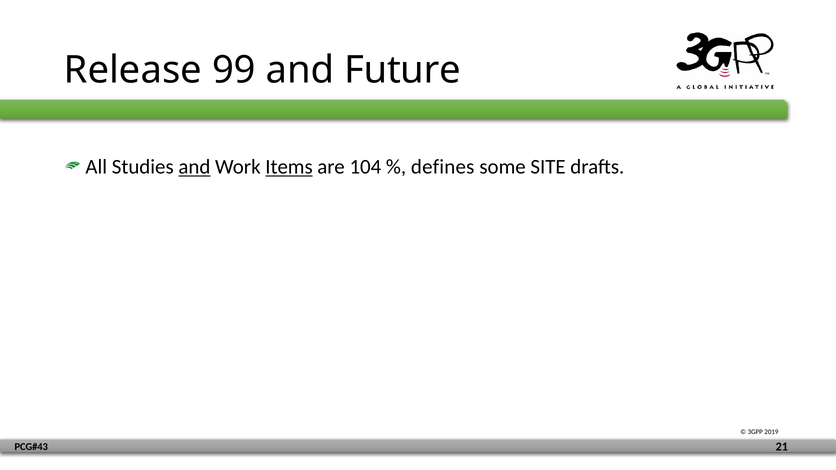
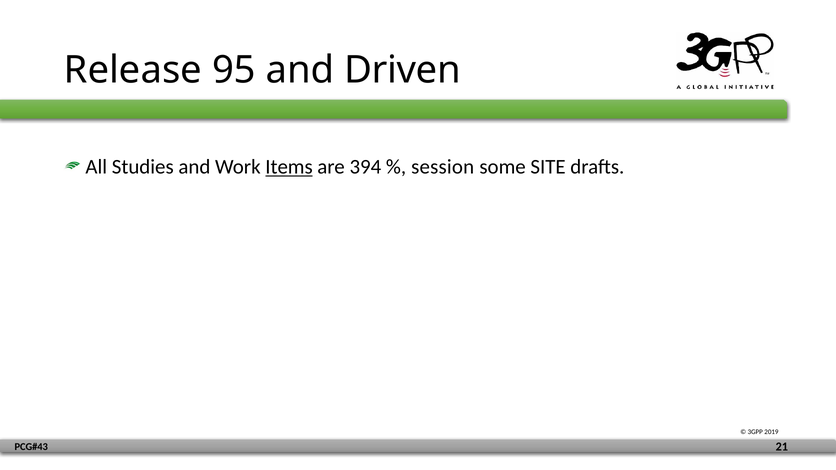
99: 99 -> 95
Future: Future -> Driven
and at (194, 167) underline: present -> none
104: 104 -> 394
defines: defines -> session
